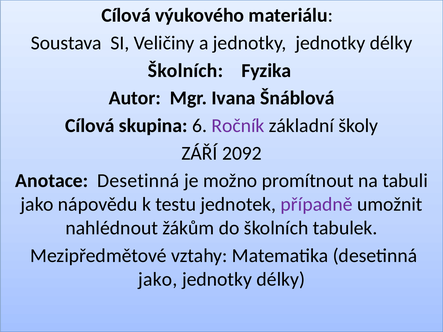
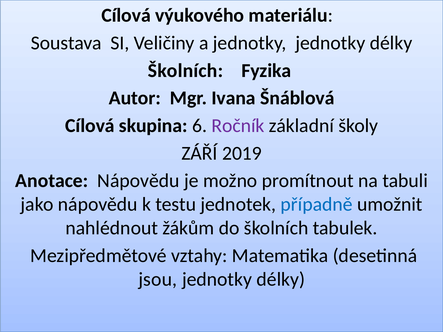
2092: 2092 -> 2019
Anotace Desetinná: Desetinná -> Nápovědu
případně colour: purple -> blue
jako at (158, 280): jako -> jsou
